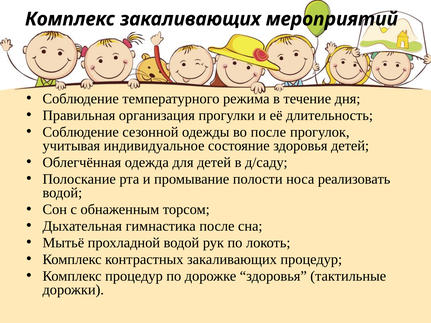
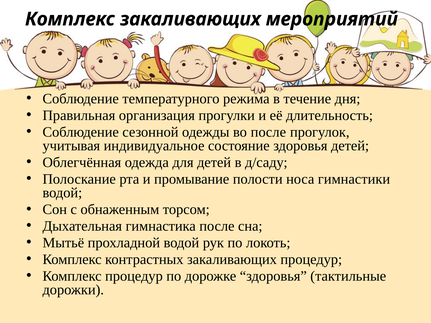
реализовать: реализовать -> гимнастики
